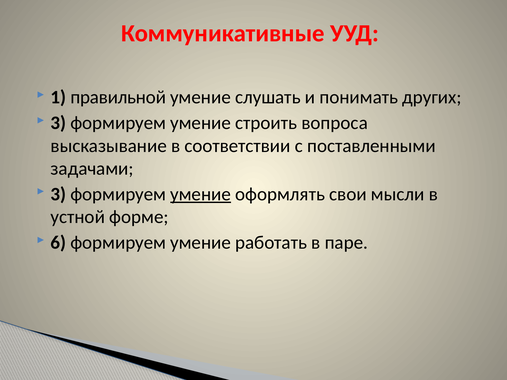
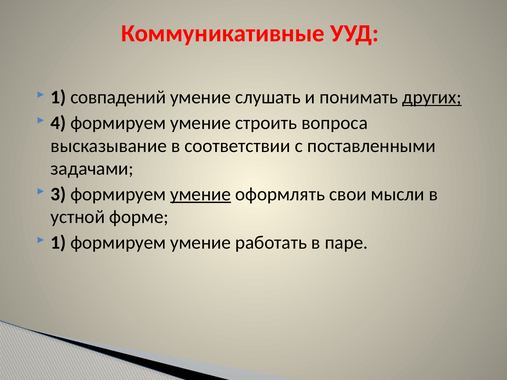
правильной: правильной -> совпадений
других underline: none -> present
3 at (58, 123): 3 -> 4
6 at (58, 243): 6 -> 1
